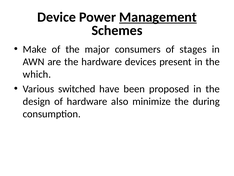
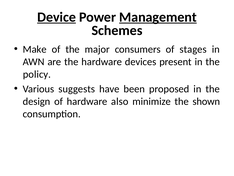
Device underline: none -> present
which: which -> policy
switched: switched -> suggests
during: during -> shown
